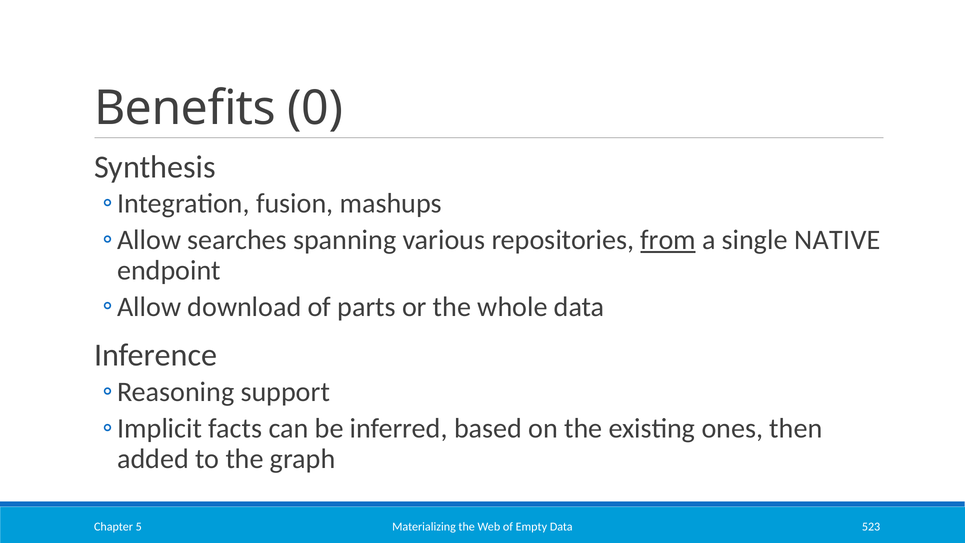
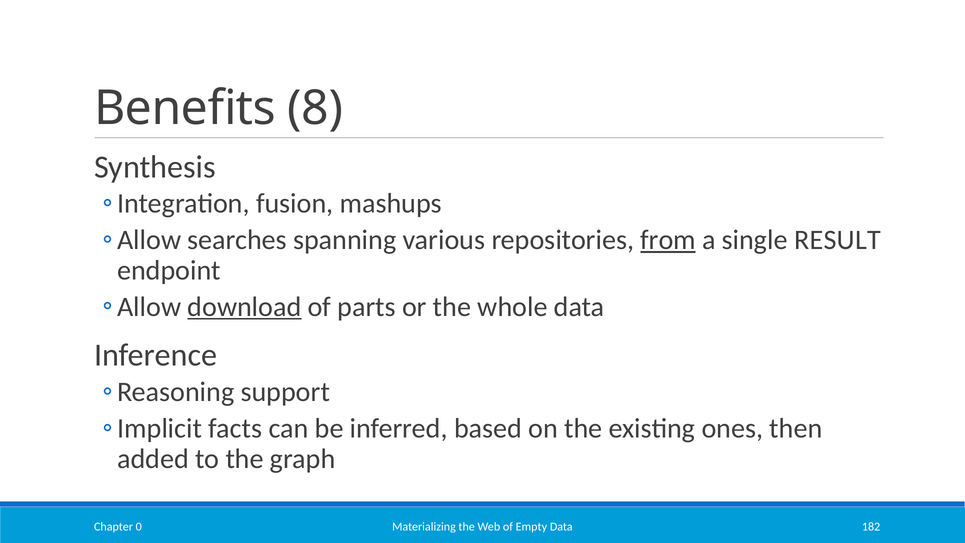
0: 0 -> 8
NATIVE: NATIVE -> RESULT
download underline: none -> present
523: 523 -> 182
5: 5 -> 0
